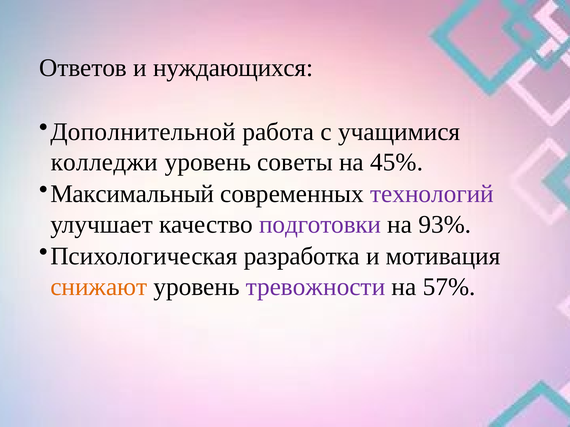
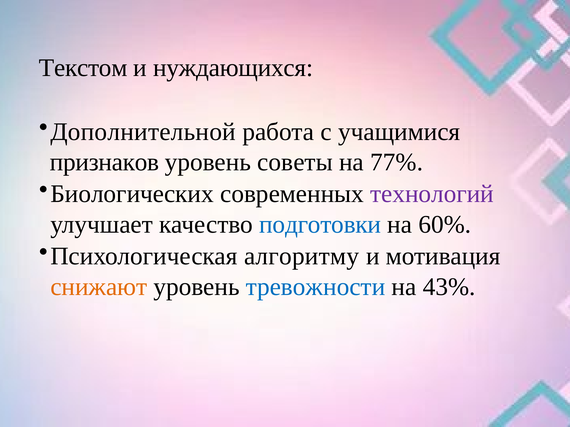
Ответов: Ответов -> Текстом
колледжи: колледжи -> признаков
45%: 45% -> 77%
Максимальный: Максимальный -> Биологических
подготовки colour: purple -> blue
93%: 93% -> 60%
разработка: разработка -> алгоритму
тревожности colour: purple -> blue
57%: 57% -> 43%
